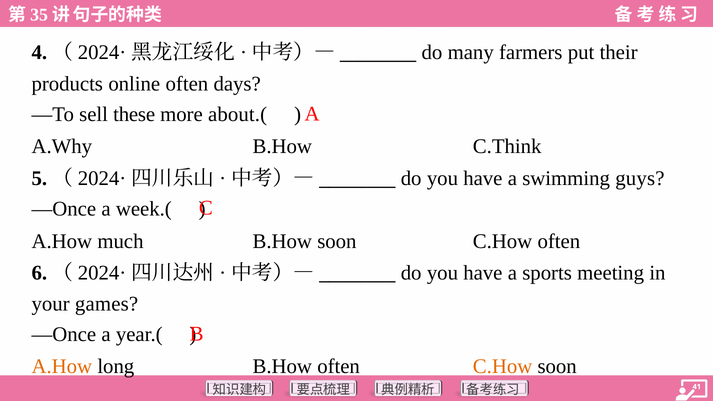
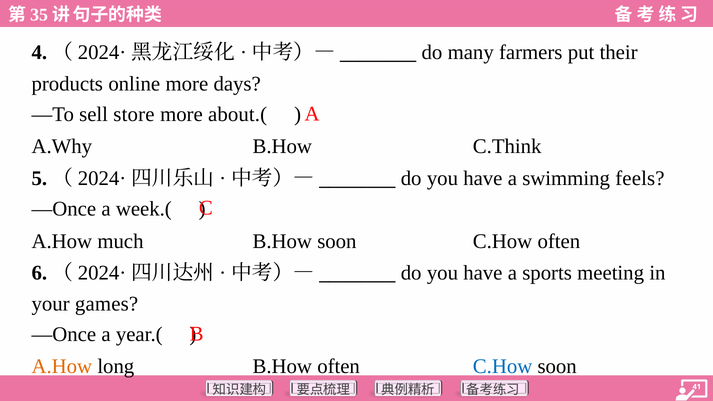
online often: often -> more
these: these -> store
guys: guys -> feels
C.How at (503, 366) colour: orange -> blue
